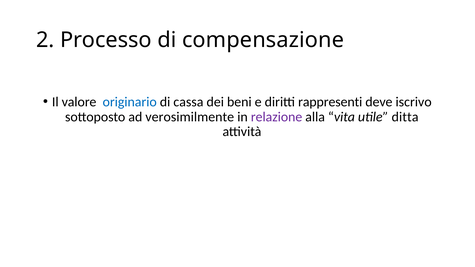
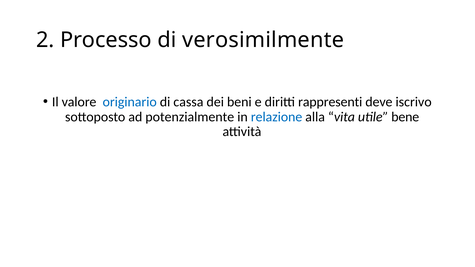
compensazione: compensazione -> verosimilmente
verosimilmente: verosimilmente -> potenzialmente
relazione colour: purple -> blue
ditta: ditta -> bene
